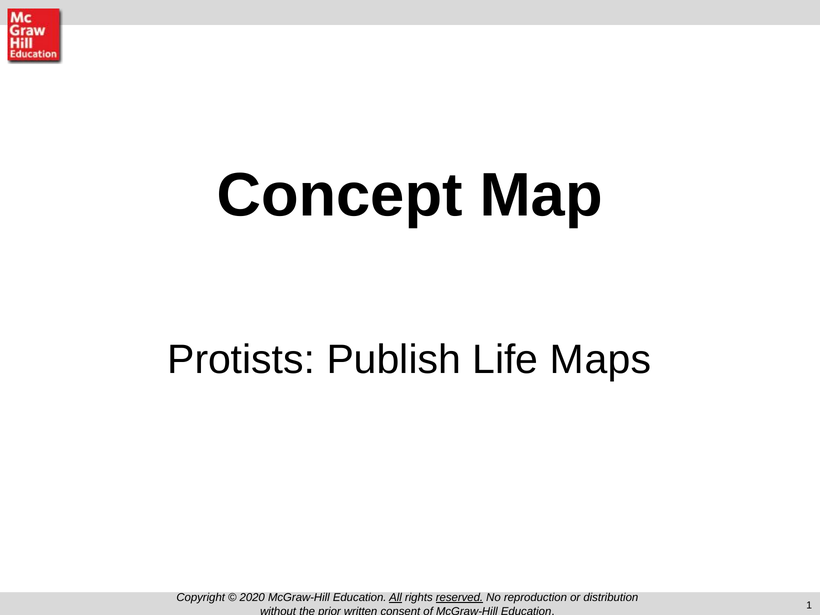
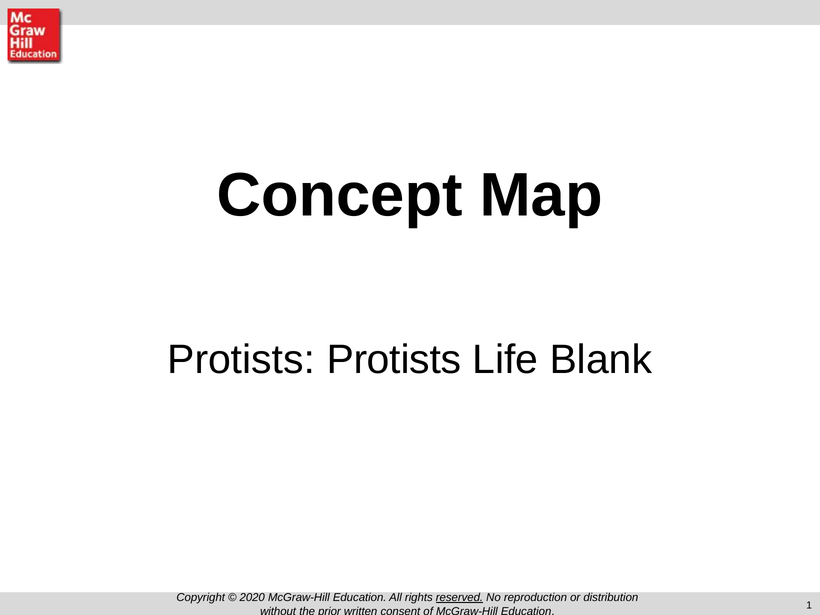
Protists Publish: Publish -> Protists
Maps: Maps -> Blank
All underline: present -> none
